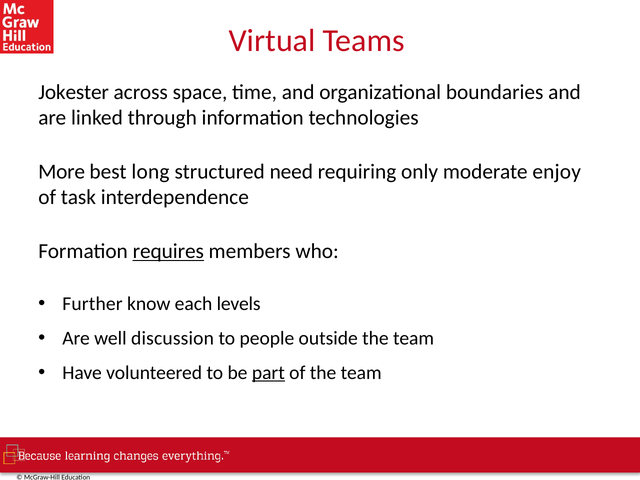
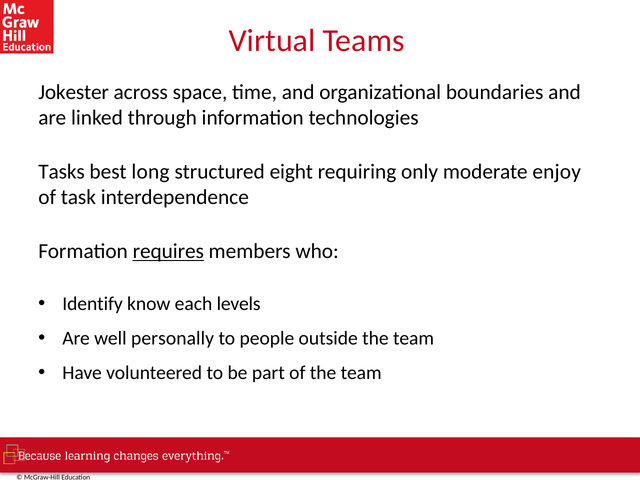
More: More -> Tasks
need: need -> eight
Further: Further -> Identify
discussion: discussion -> personally
part underline: present -> none
